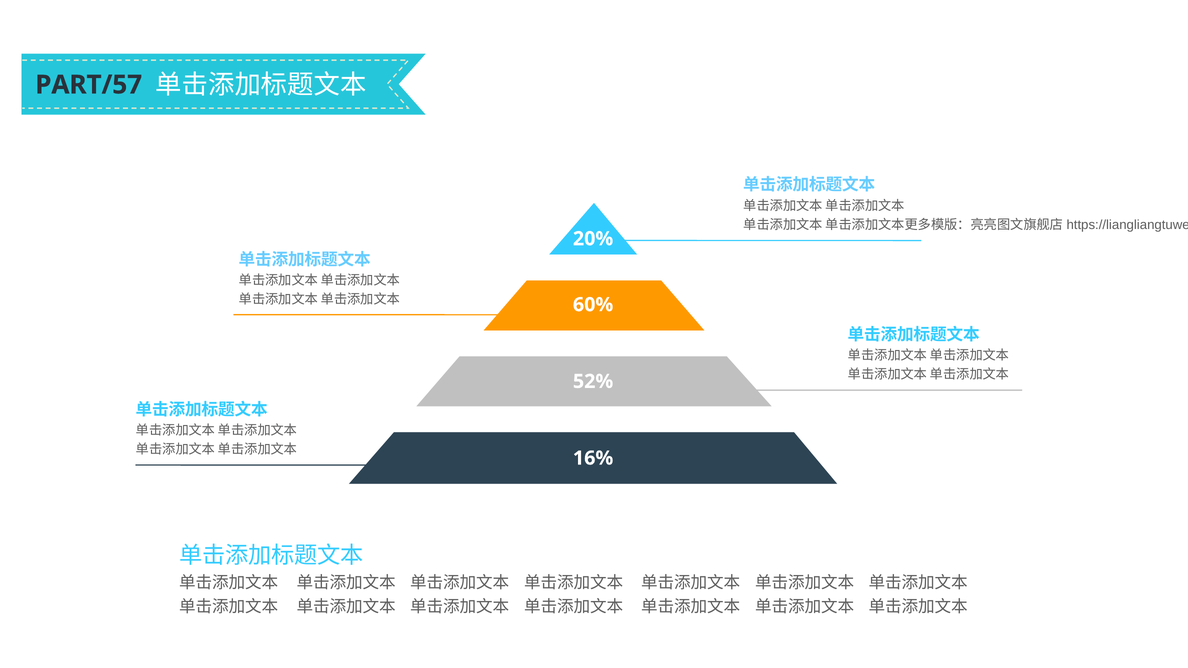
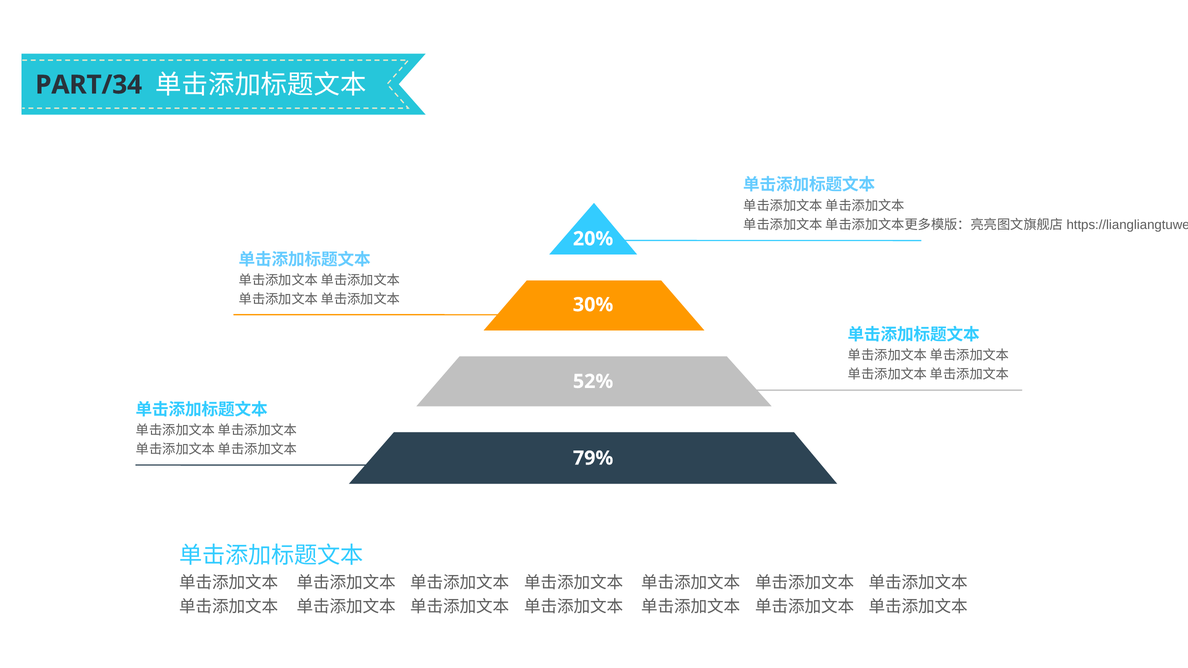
PART/57: PART/57 -> PART/34
60%: 60% -> 30%
16%: 16% -> 79%
